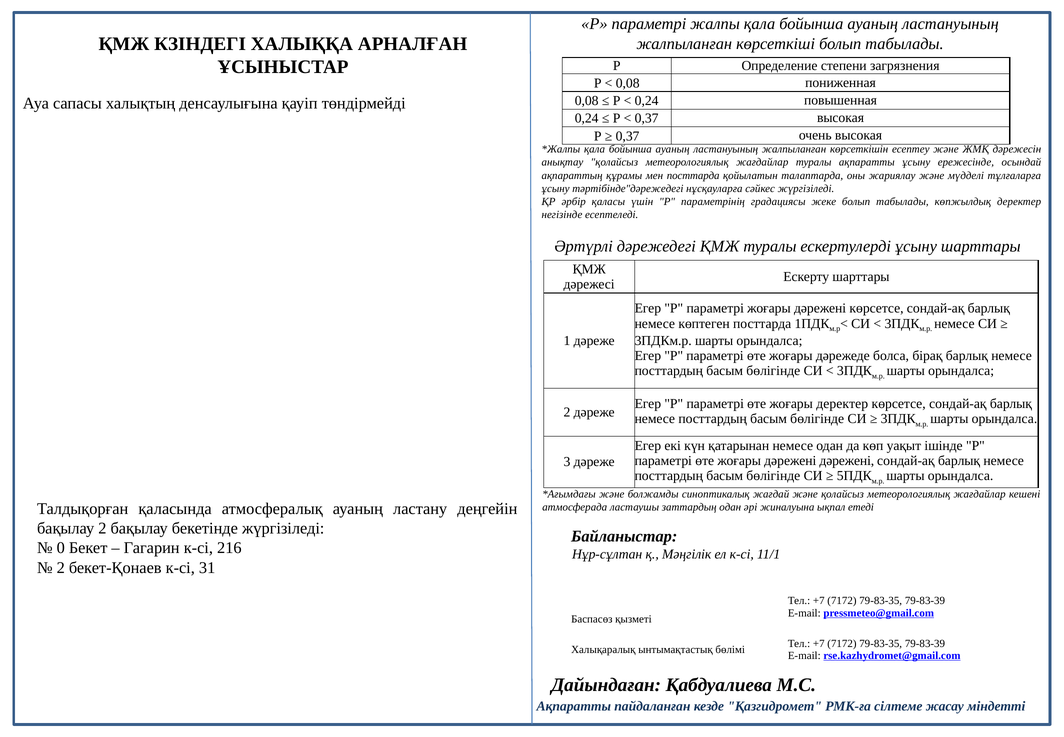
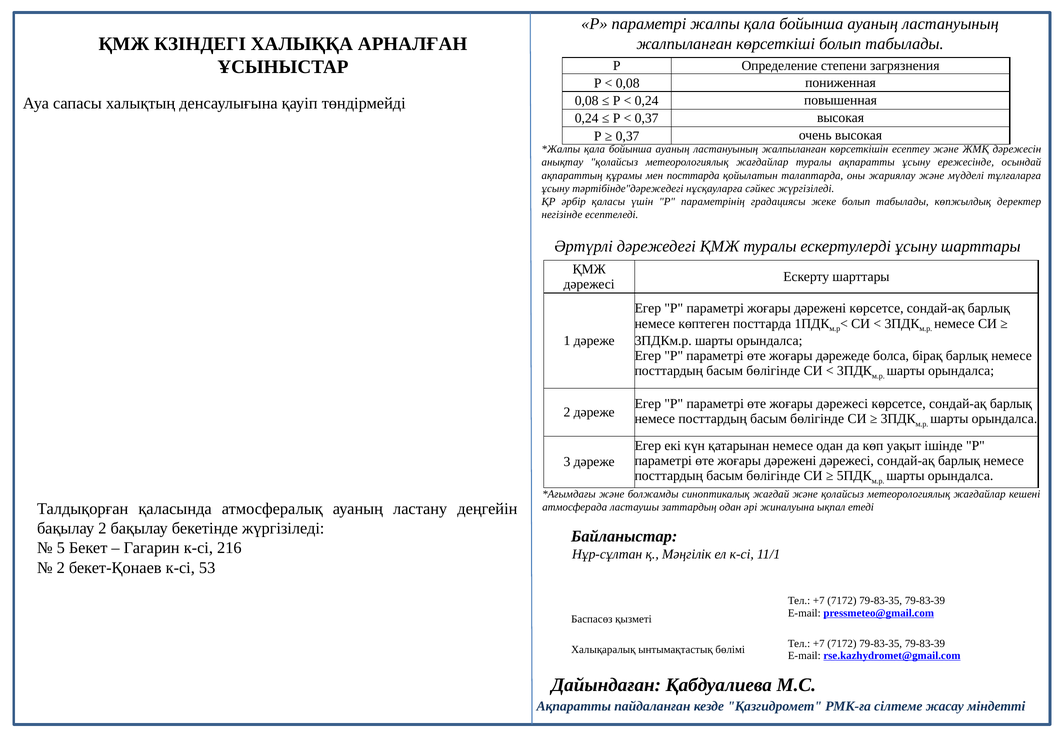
жоғары деректер: деректер -> дәрежесі
дәрежені дәрежені: дәрежені -> дәрежесі
0: 0 -> 5
31: 31 -> 53
